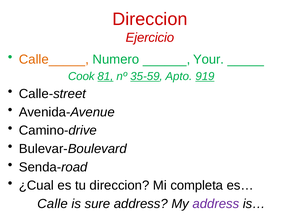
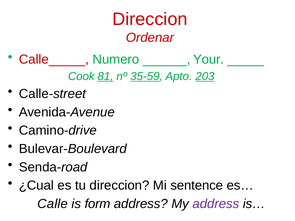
Ejercicio: Ejercicio -> Ordenar
Calle_____ colour: orange -> red
919: 919 -> 203
completa: completa -> sentence
sure: sure -> form
